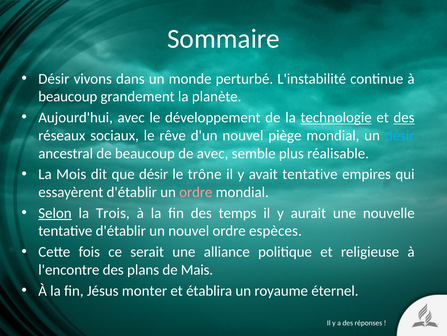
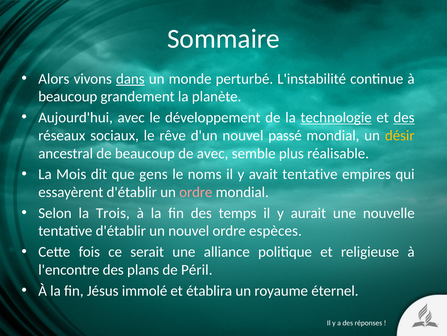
Désir at (54, 79): Désir -> Alors
dans underline: none -> present
piège: piège -> passé
désir at (400, 135) colour: light blue -> yellow
que désir: désir -> gens
trône: trône -> noms
Selon underline: present -> none
Mais: Mais -> Péril
monter: monter -> immolé
